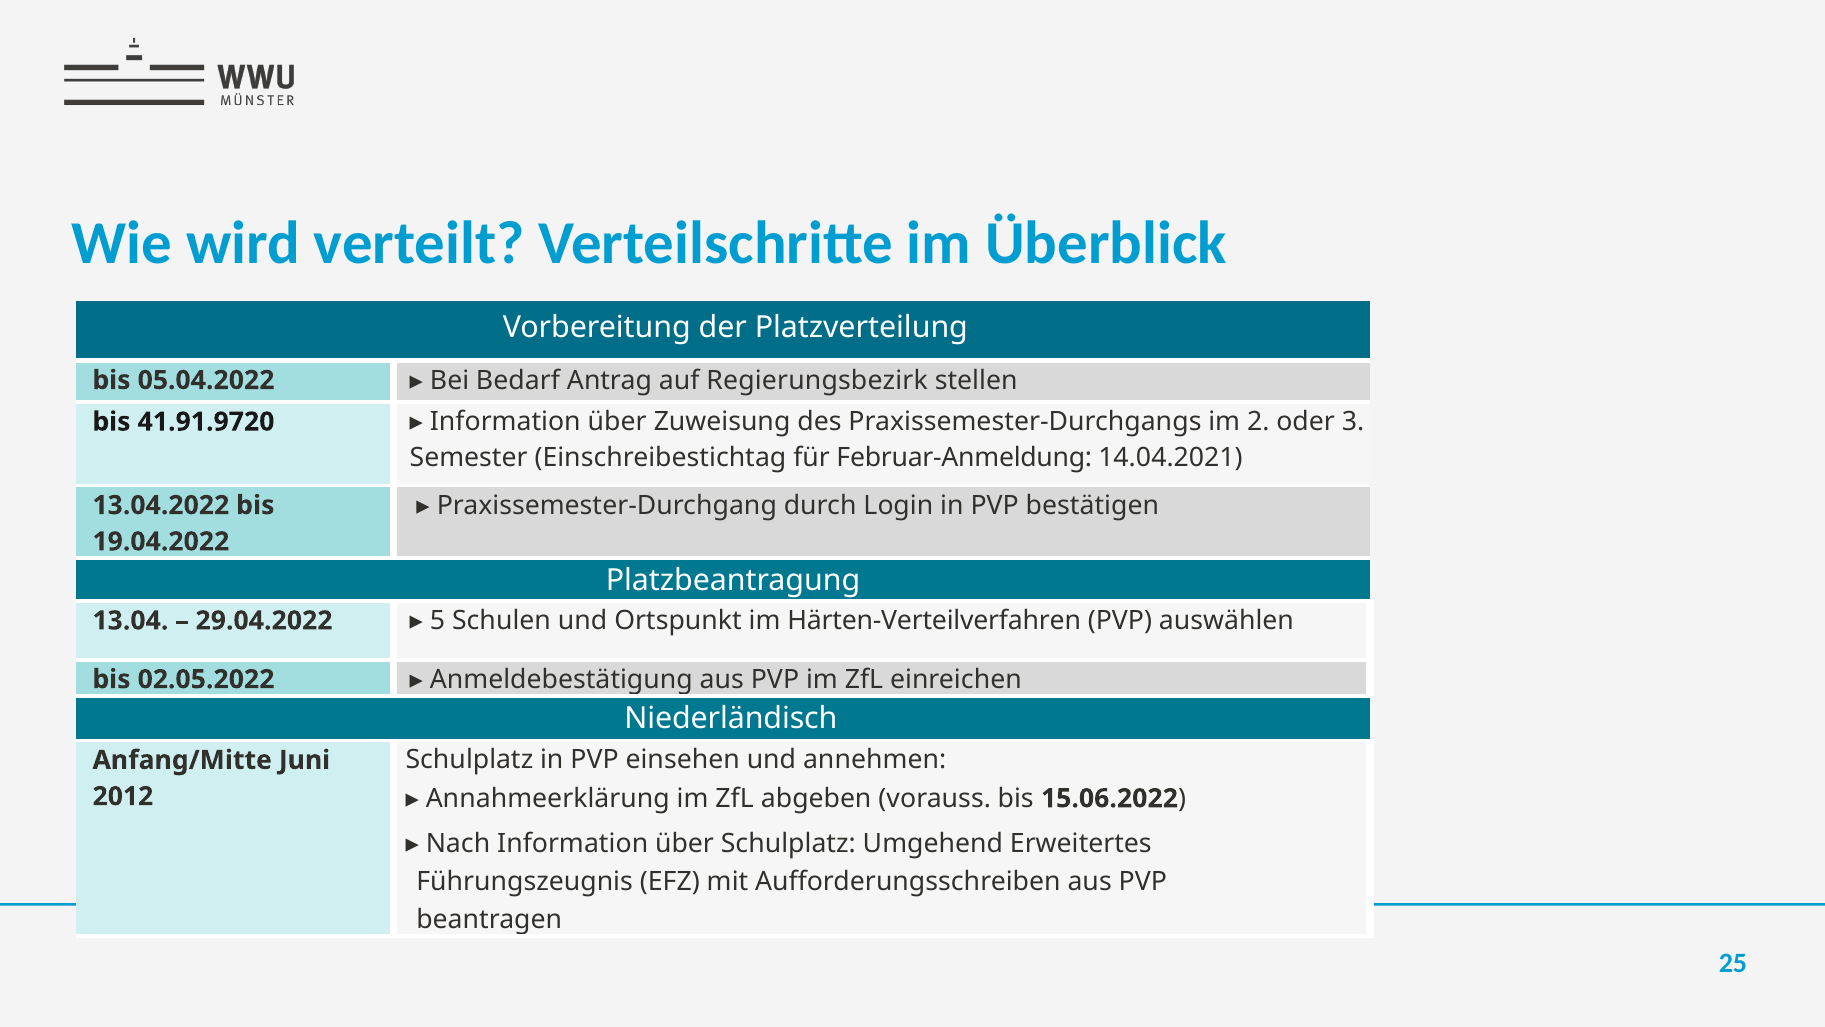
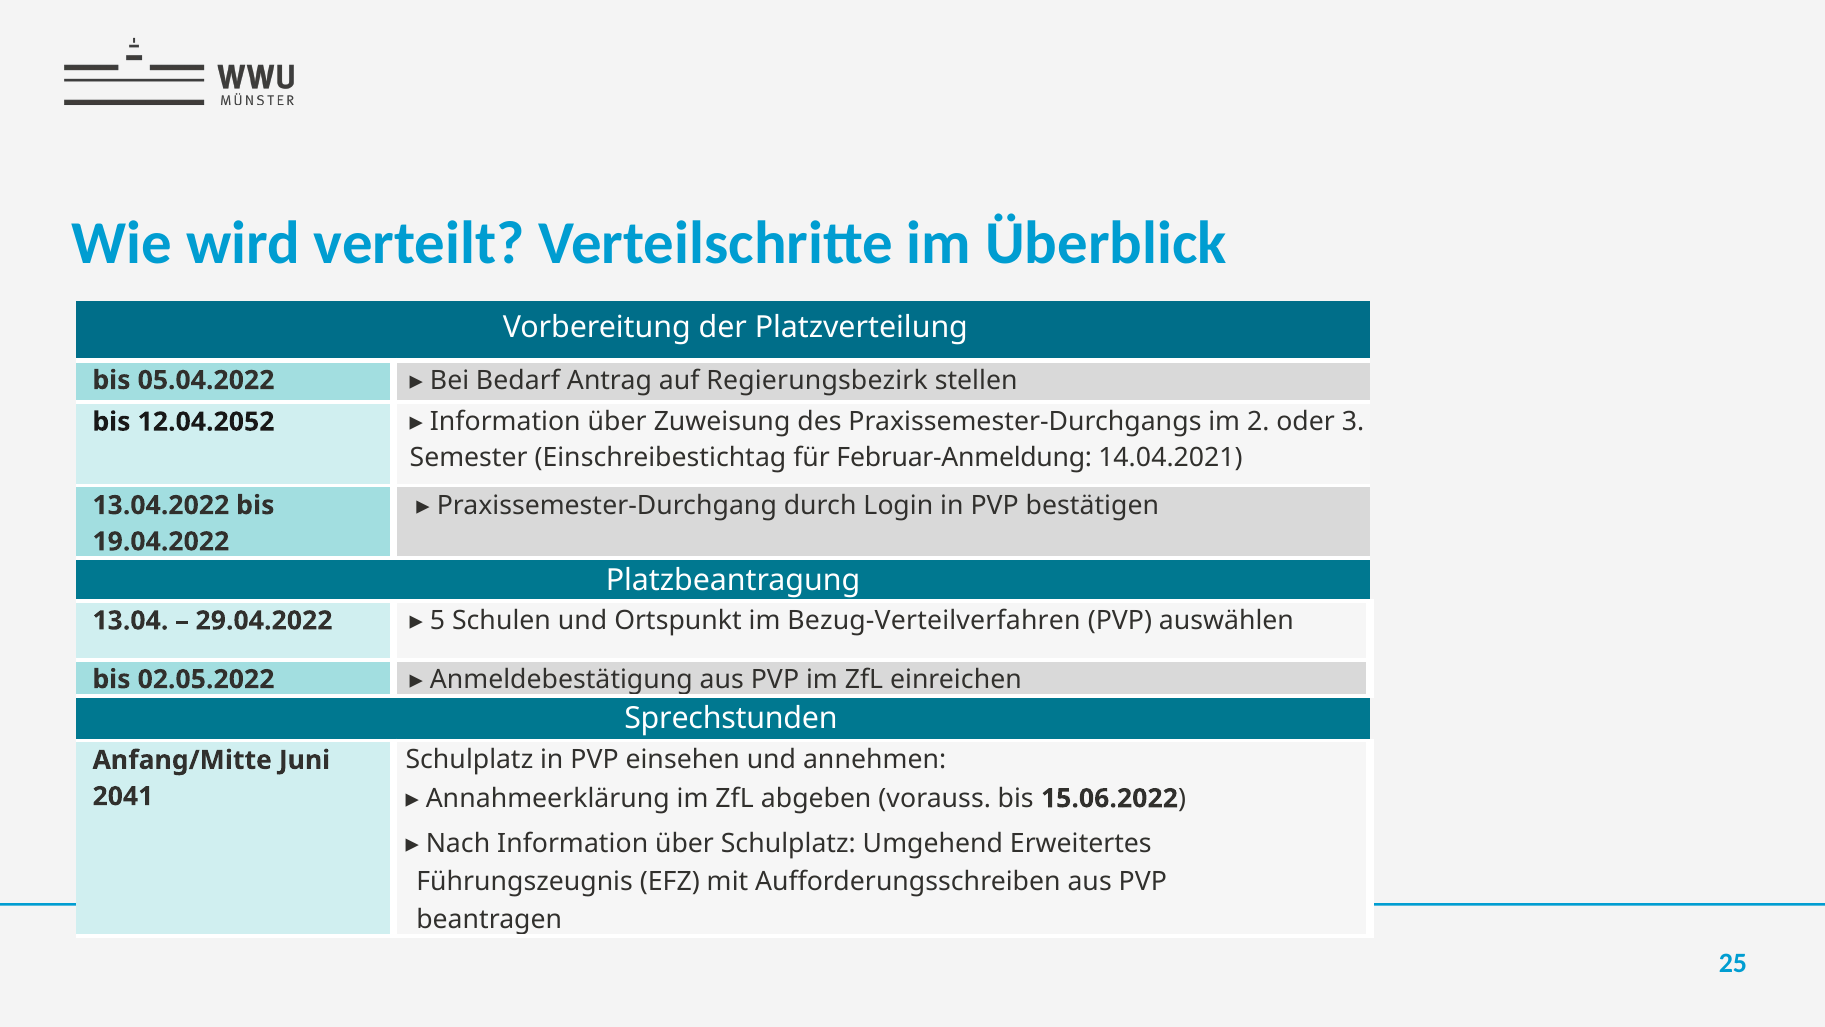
41.91.9720: 41.91.9720 -> 12.04.2052
Härten-Verteilverfahren: Härten-Verteilverfahren -> Bezug-Verteilverfahren
Niederländisch: Niederländisch -> Sprechstunden
2012: 2012 -> 2041
